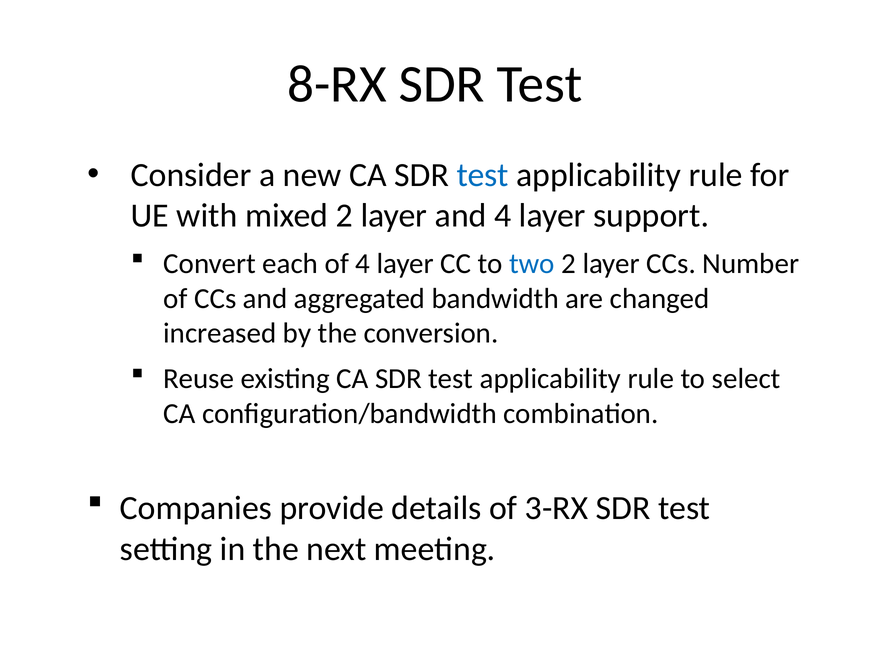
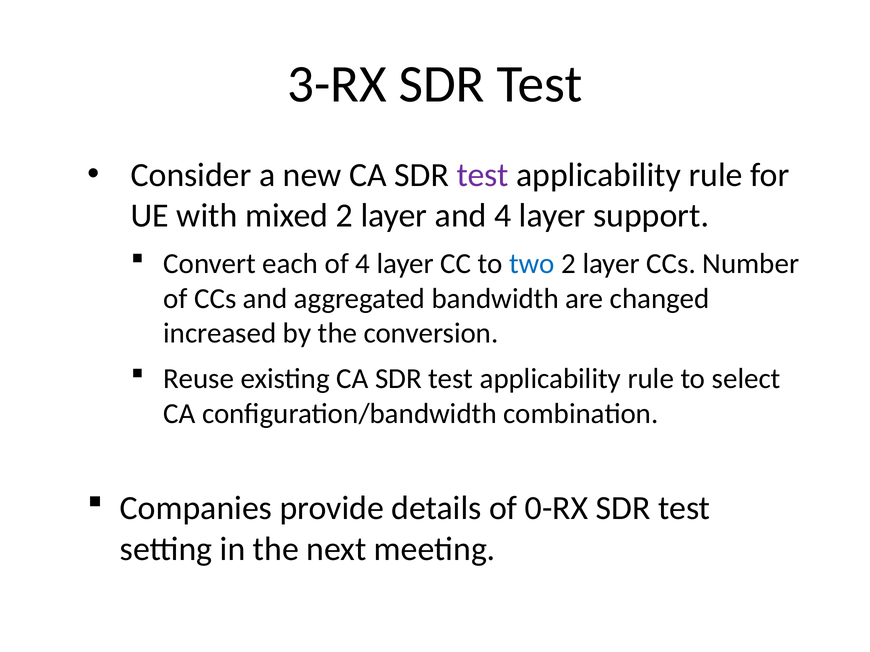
8-RX: 8-RX -> 3-RX
test at (483, 175) colour: blue -> purple
3-RX: 3-RX -> 0-RX
